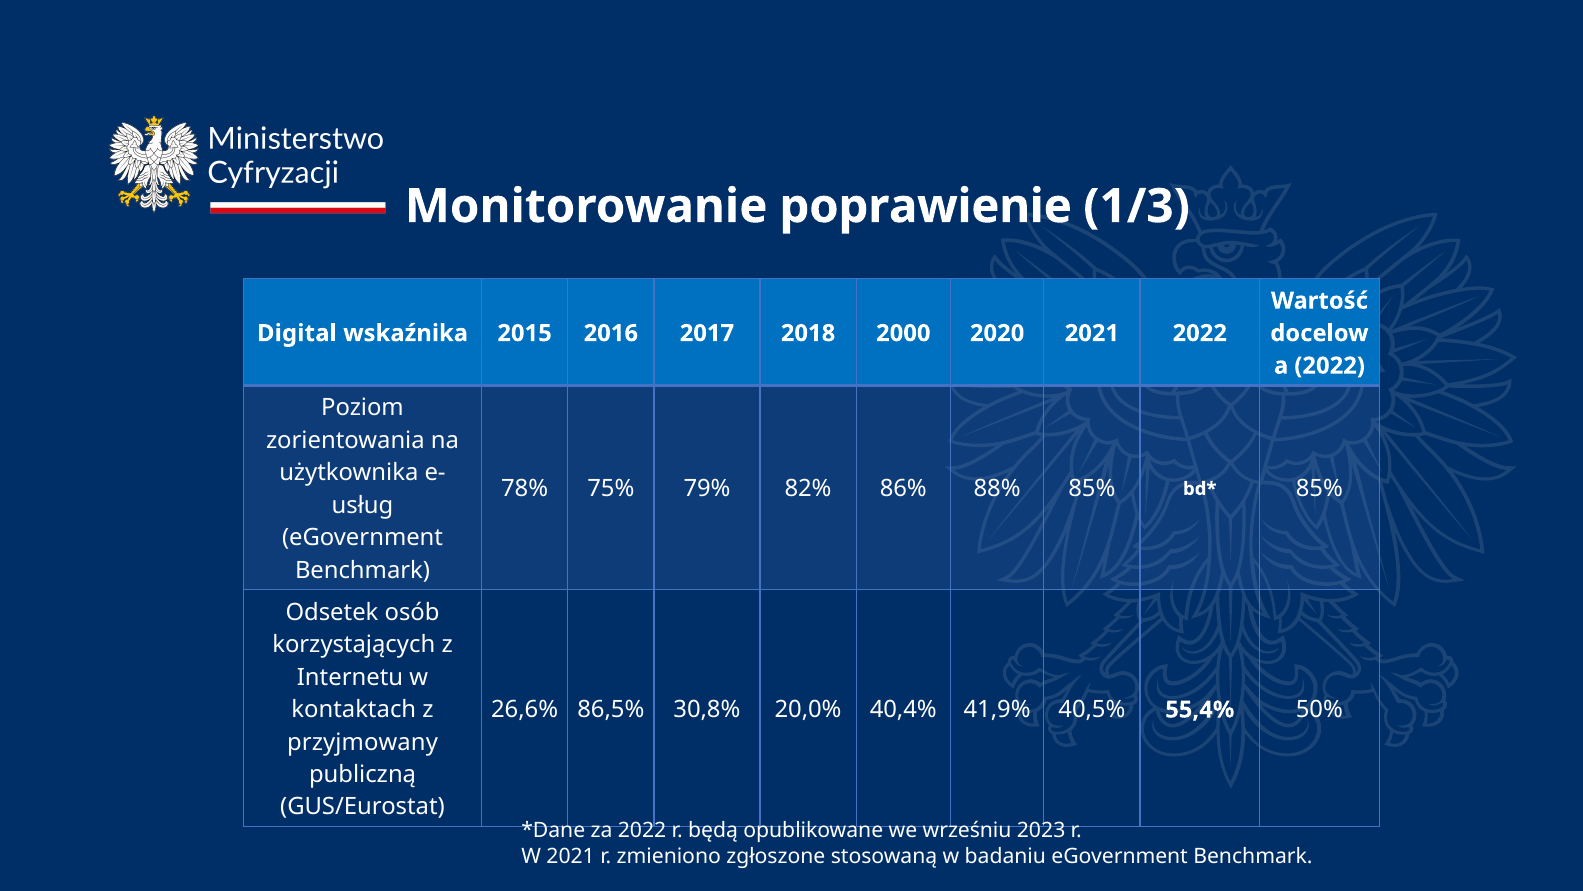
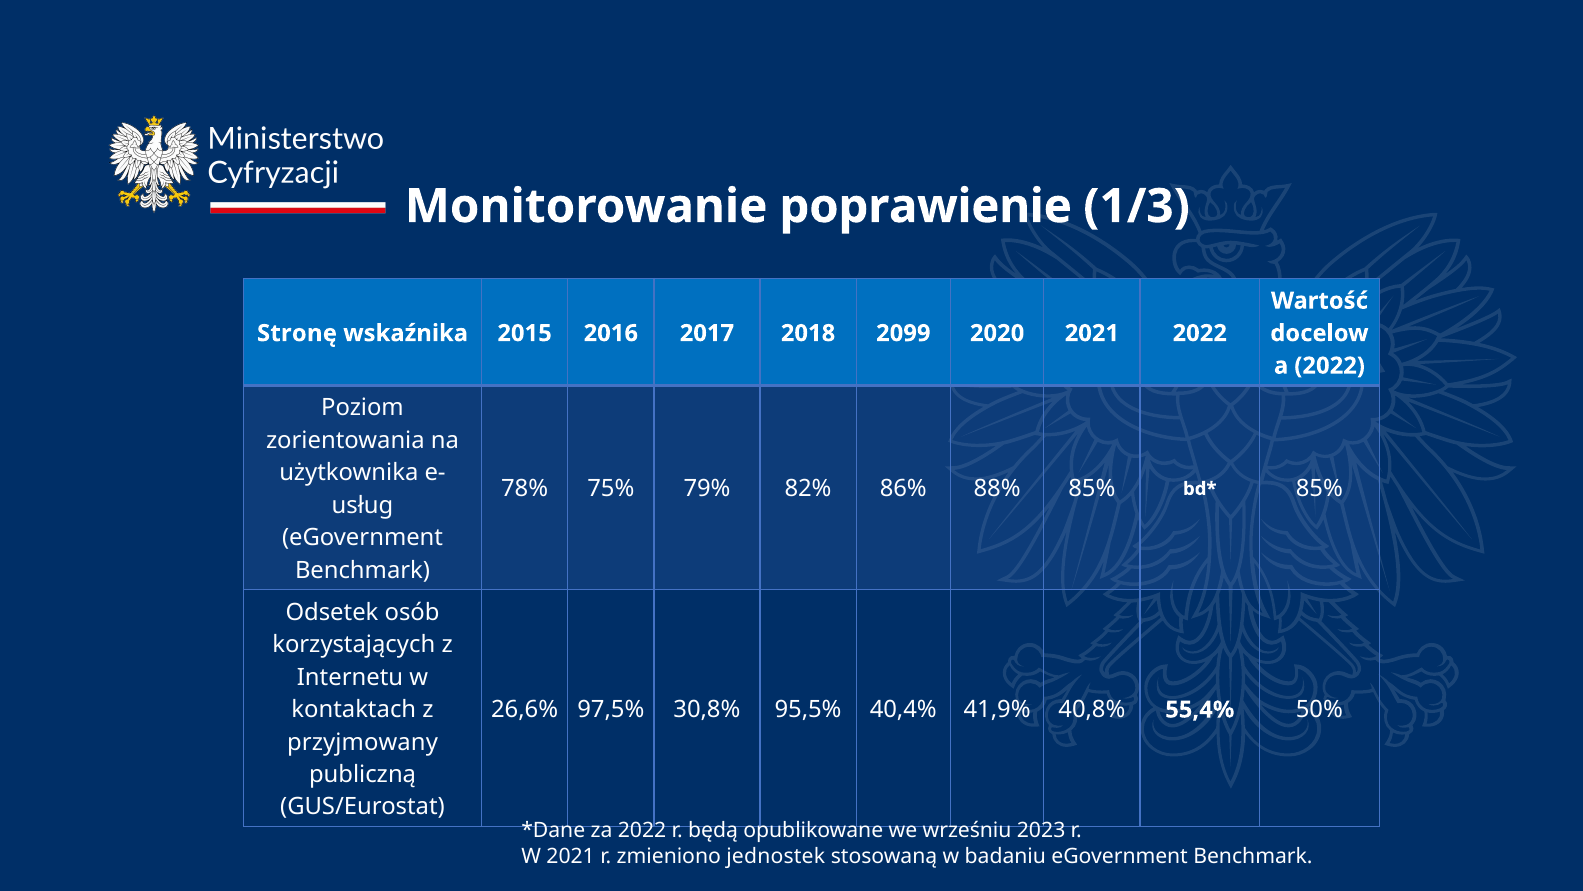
Digital: Digital -> Stronę
2000: 2000 -> 2099
86,5%: 86,5% -> 97,5%
20,0%: 20,0% -> 95,5%
40,5%: 40,5% -> 40,8%
zgłoszone: zgłoszone -> jednostek
